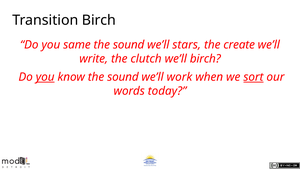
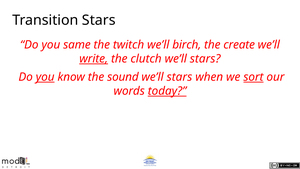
Transition Birch: Birch -> Stars
sound at (129, 45): sound -> twitch
stars: stars -> birch
write underline: none -> present
birch at (205, 59): birch -> stars
work at (179, 77): work -> stars
today underline: none -> present
